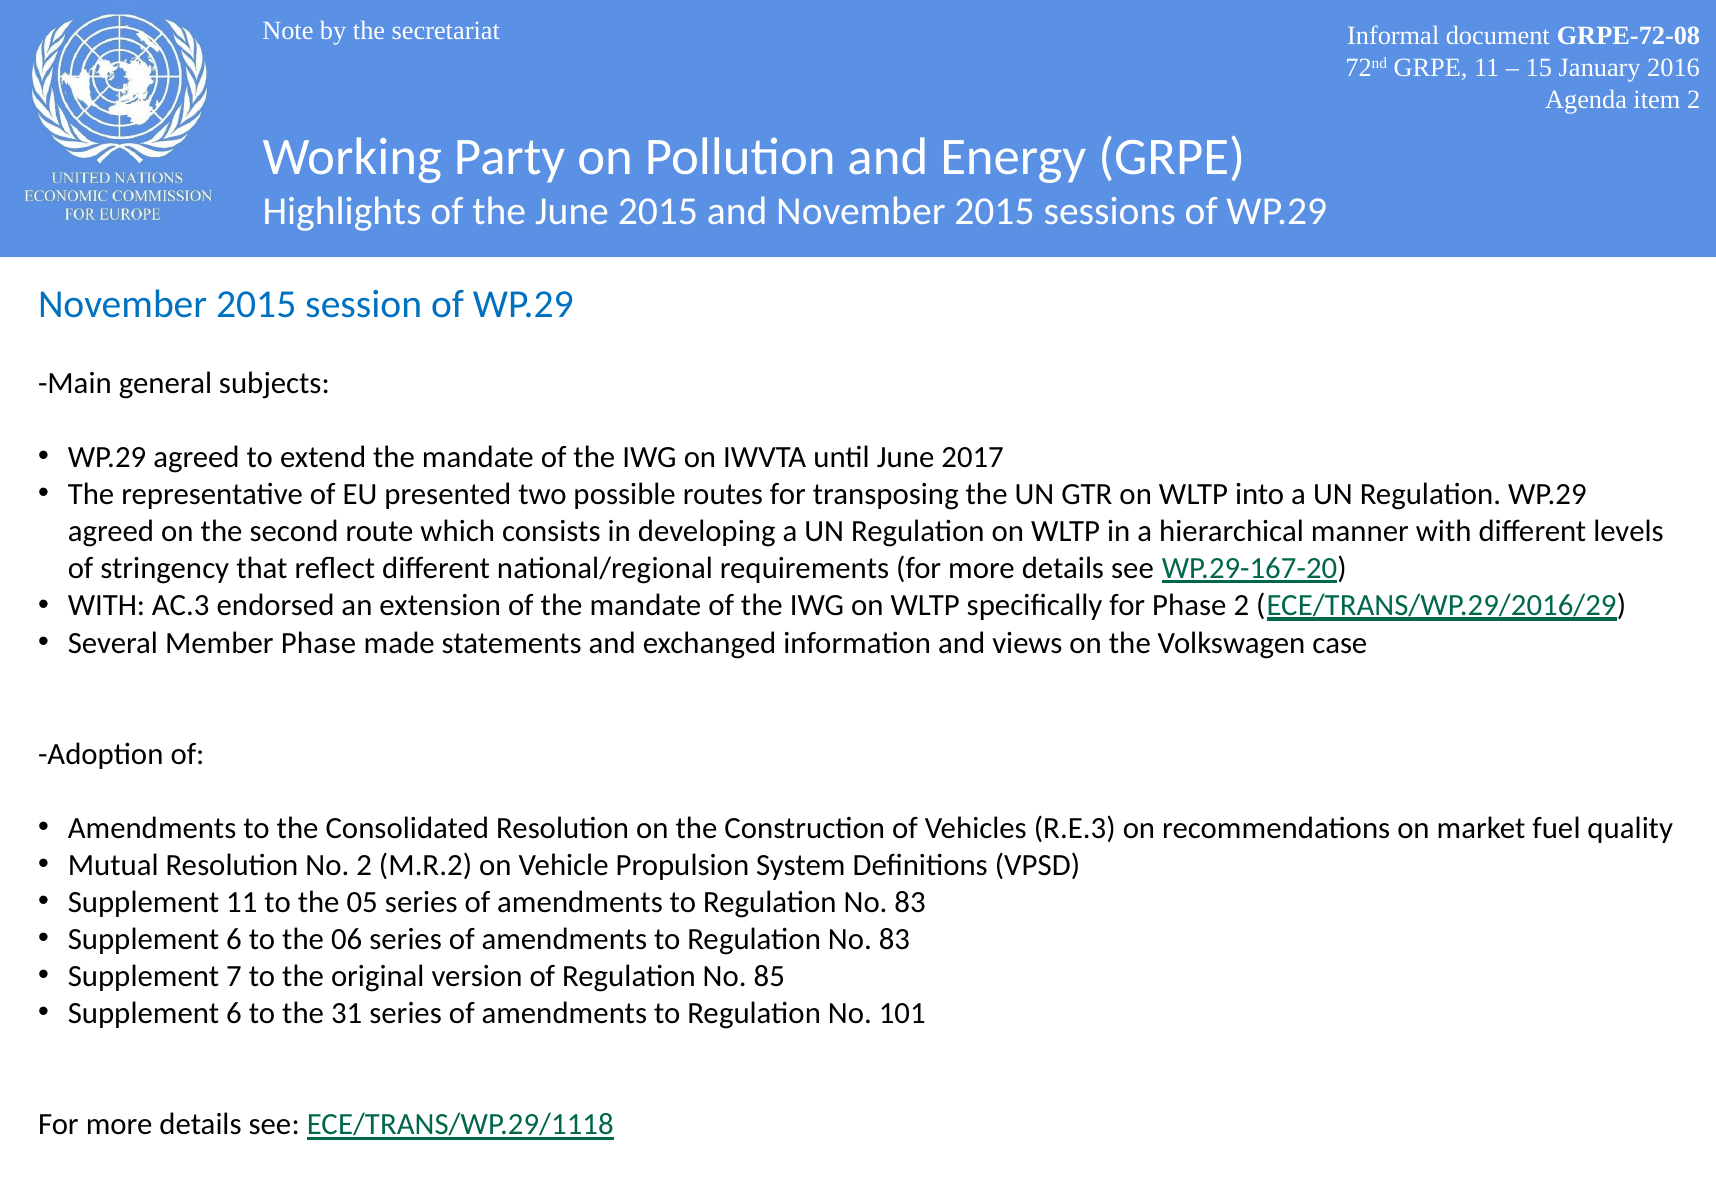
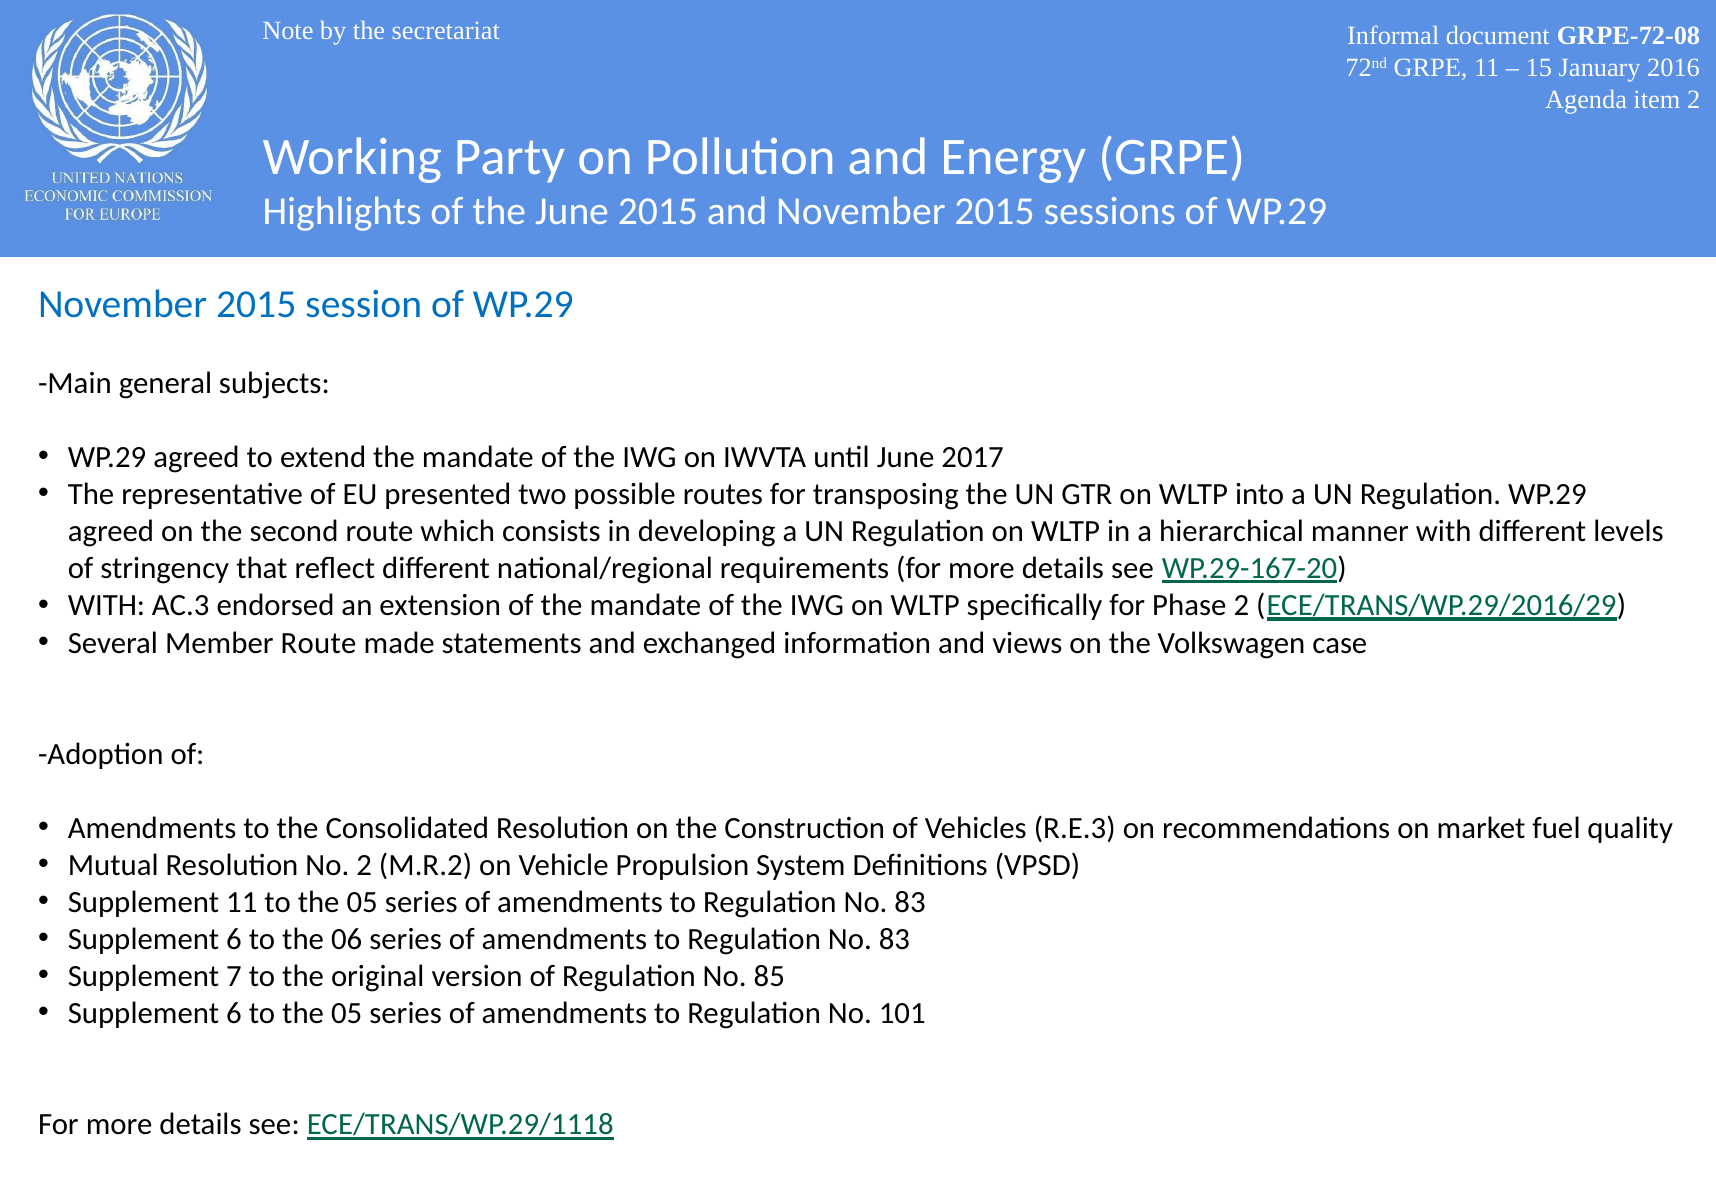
Member Phase: Phase -> Route
6 to the 31: 31 -> 05
